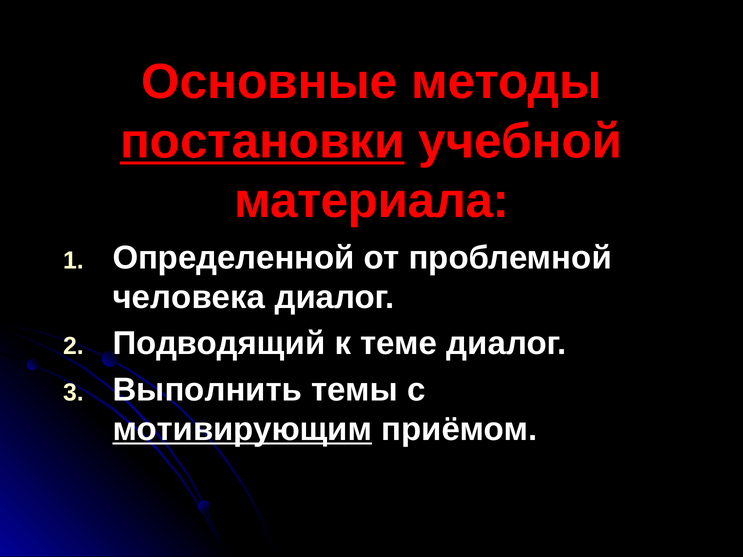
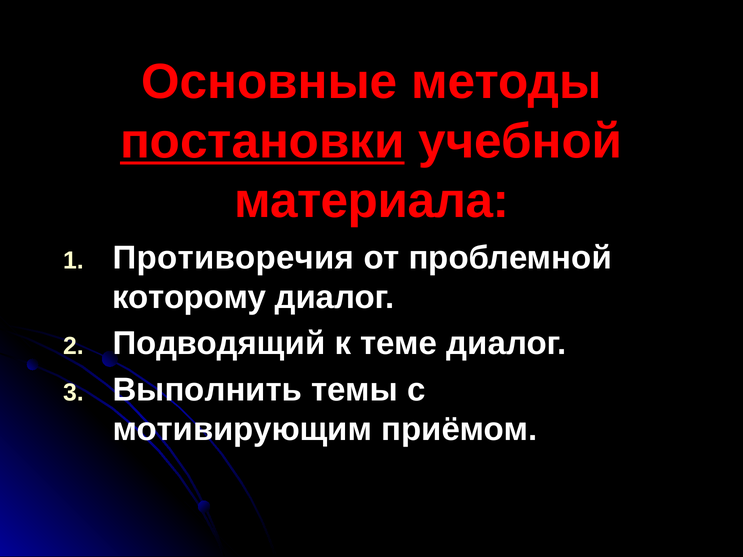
Определенной: Определенной -> Противоречия
человека: человека -> которому
мотивирующим underline: present -> none
